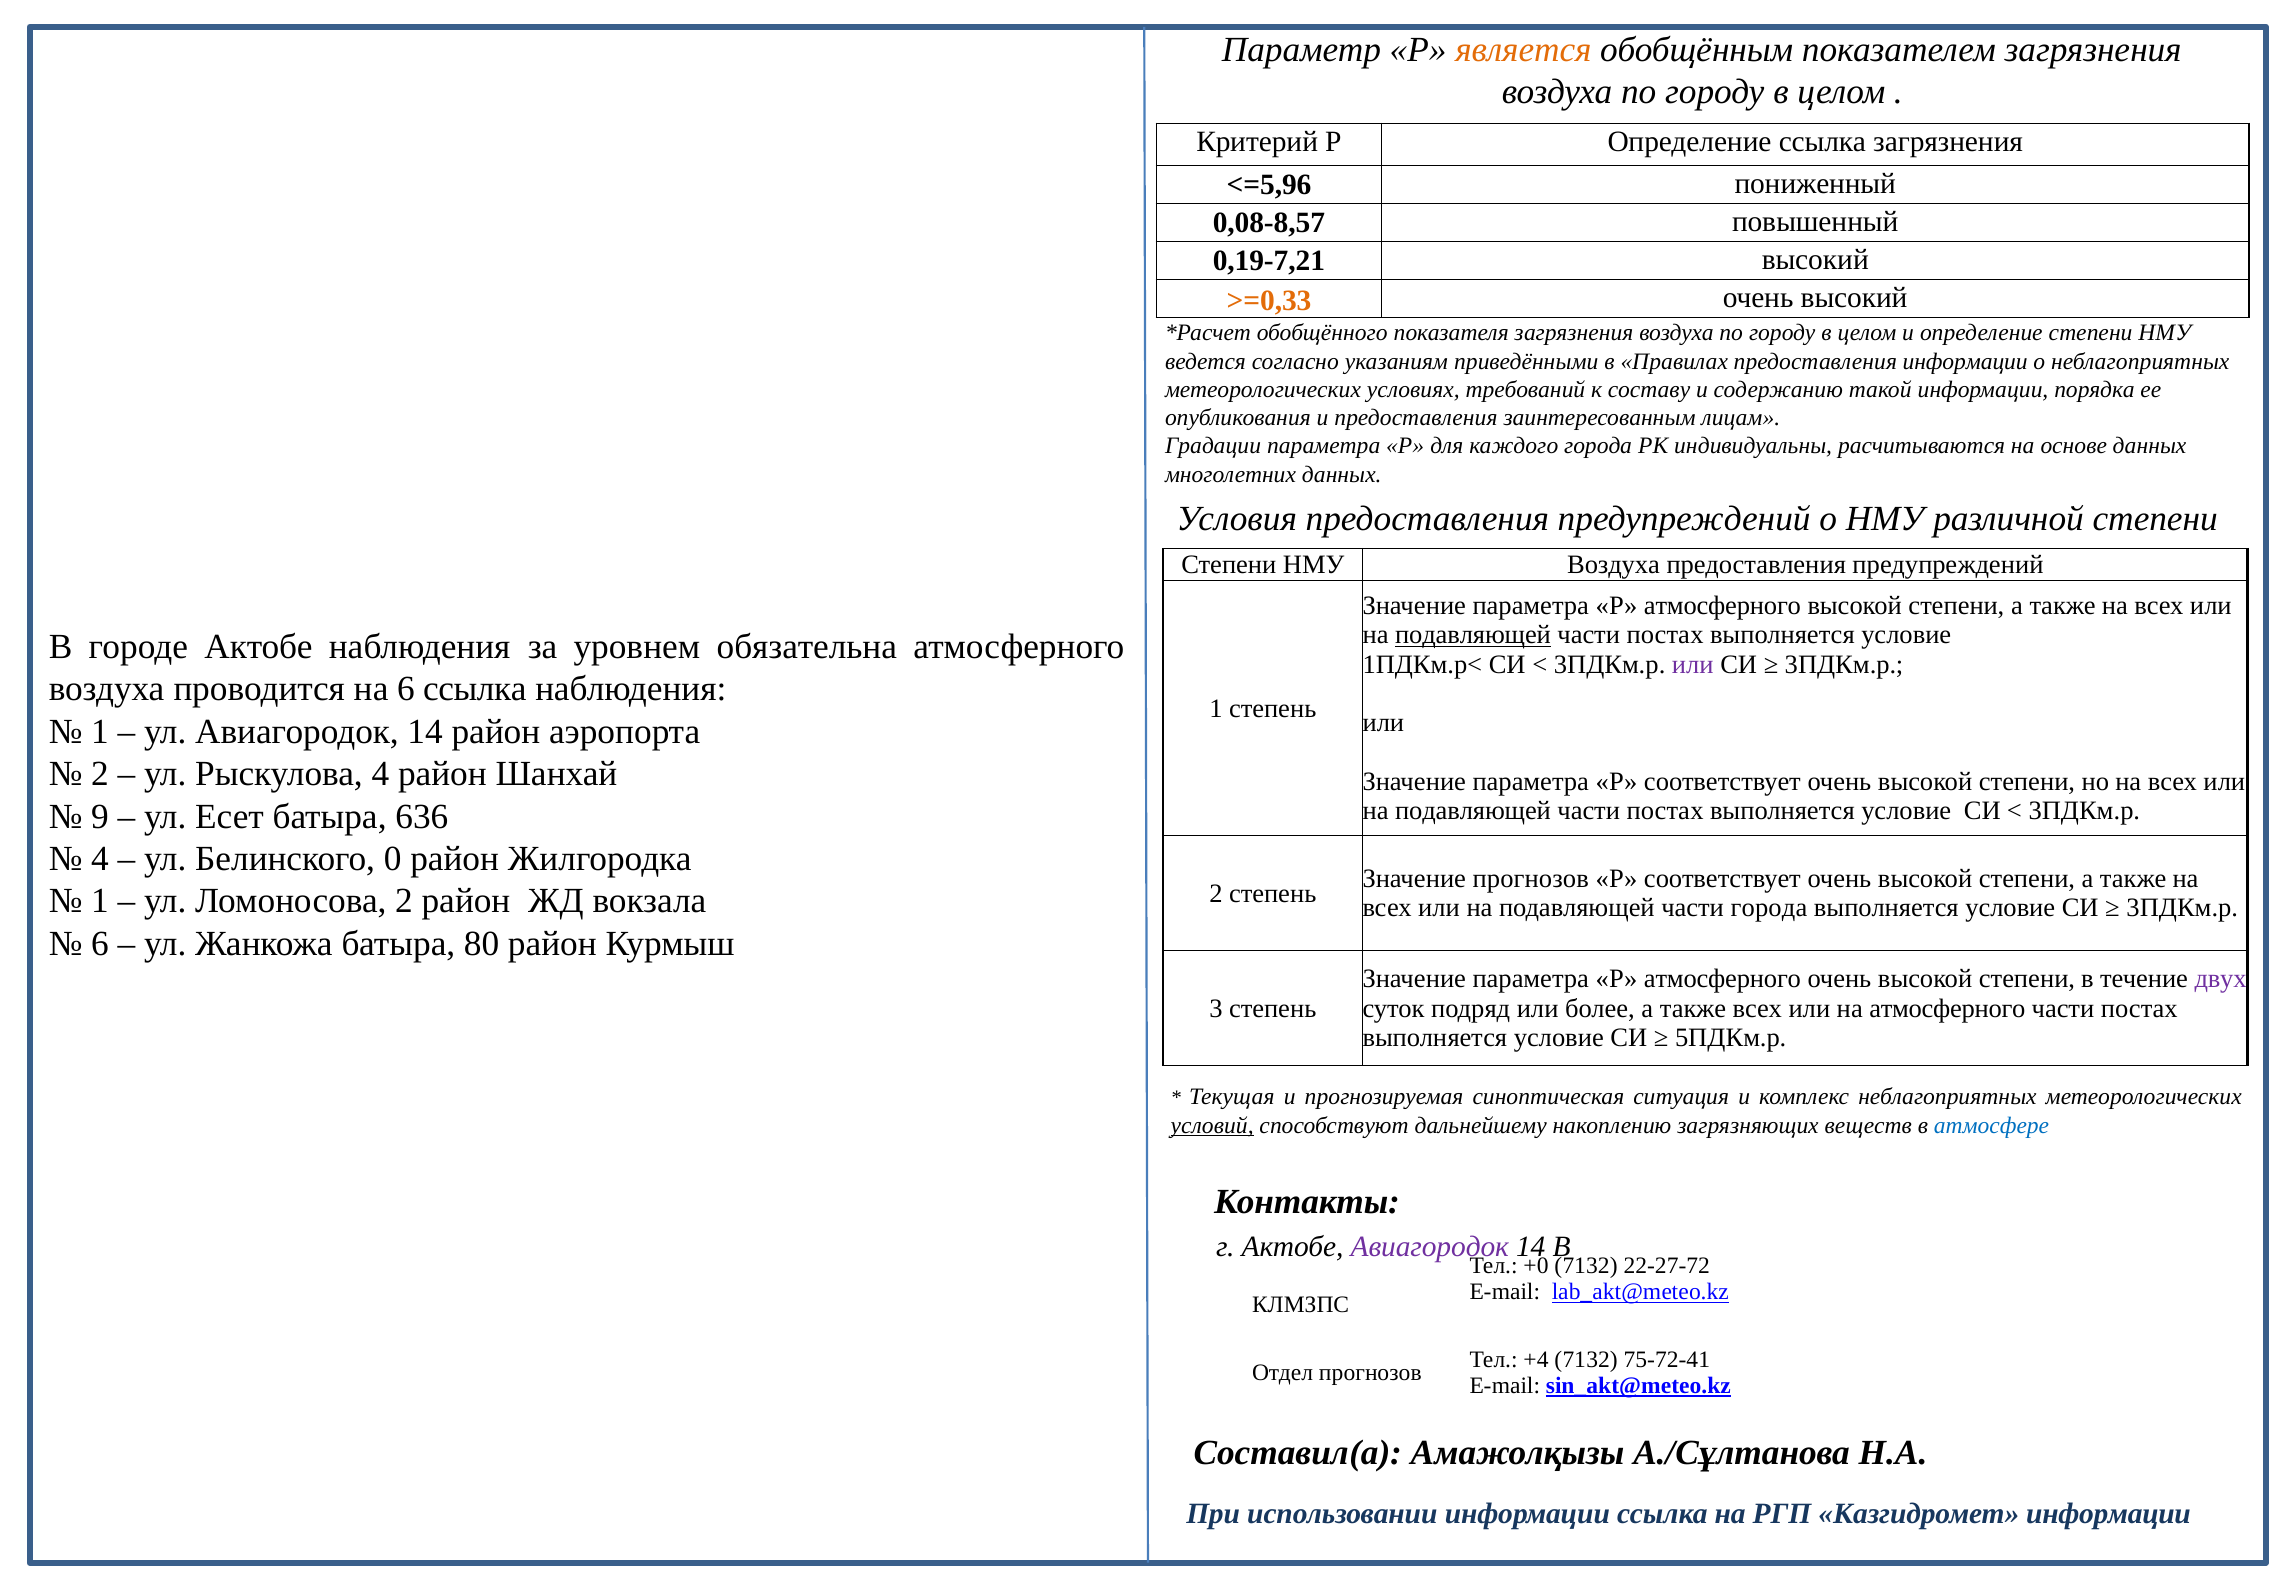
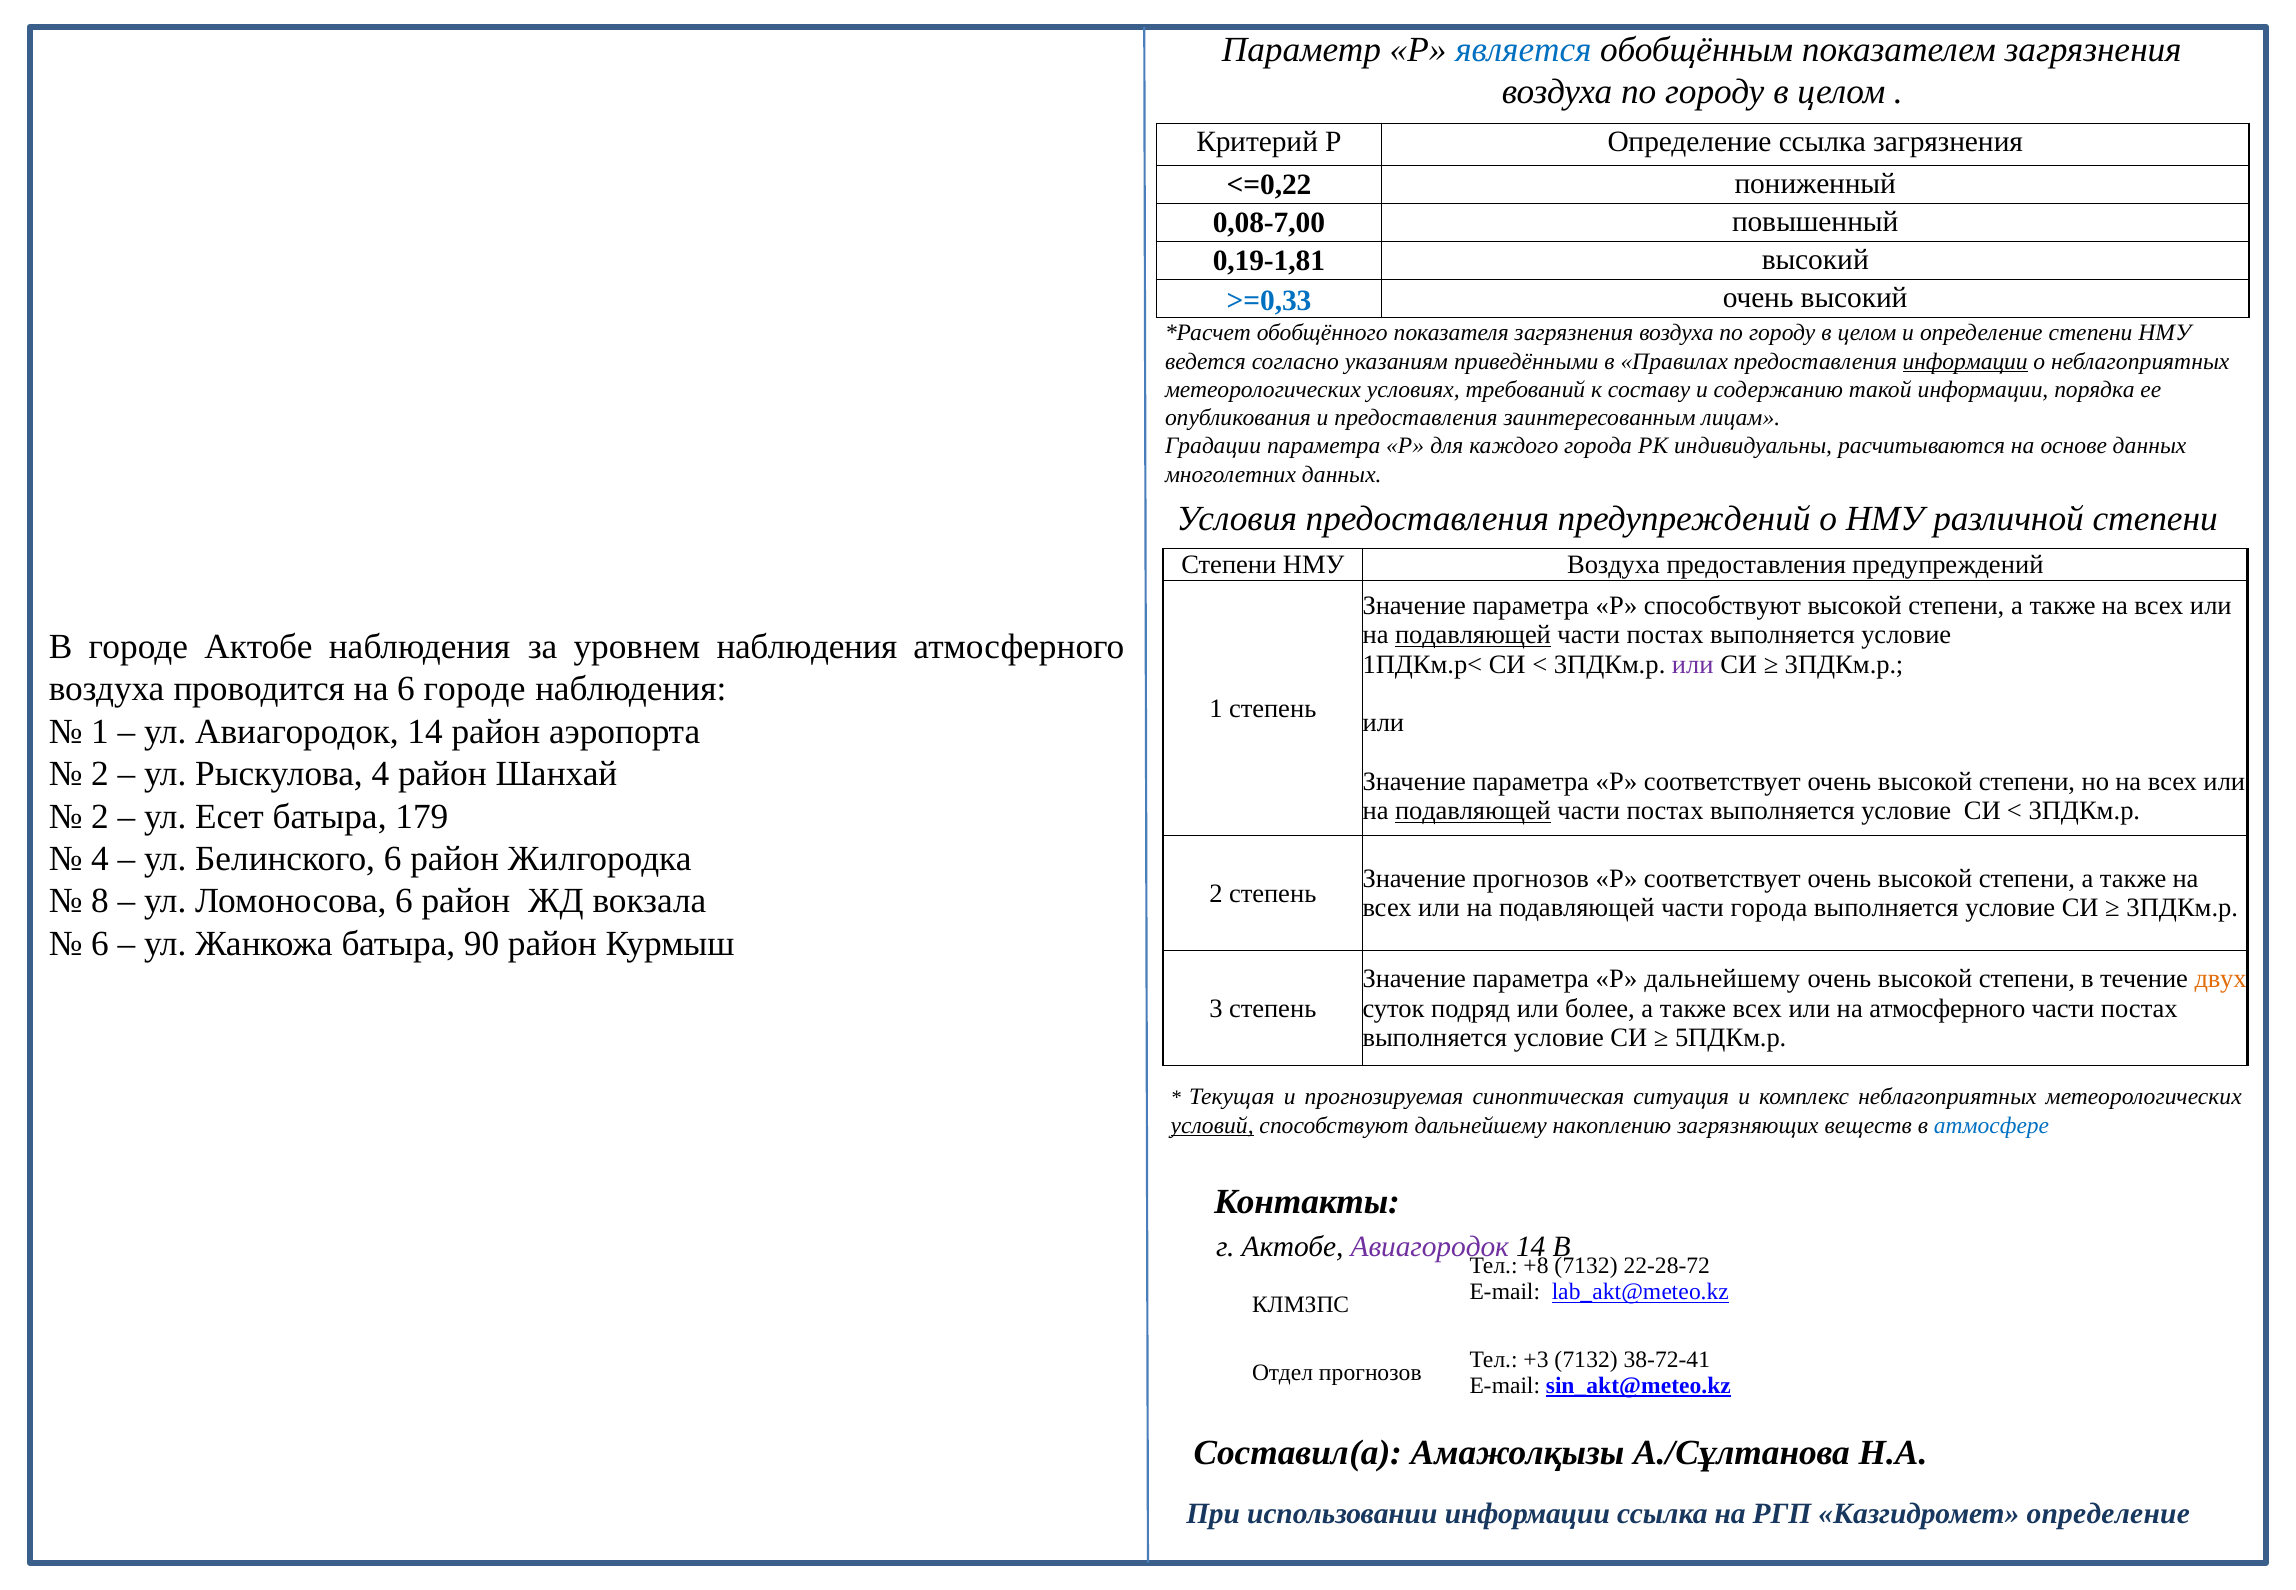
является colour: orange -> blue
<=5,96: <=5,96 -> <=0,22
0,08-8,57: 0,08-8,57 -> 0,08-7,00
0,19-7,21: 0,19-7,21 -> 0,19-1,81
>=0,33 colour: orange -> blue
информации at (1965, 361) underline: none -> present
атмосферного at (1722, 605): атмосферного -> способствуют
уровнем обязательна: обязательна -> наблюдения
6 ссылка: ссылка -> городе
подавляющей at (1473, 811) underline: none -> present
9 at (100, 816): 9 -> 2
636: 636 -> 179
Белинского 0: 0 -> 6
1 at (100, 901): 1 -> 8
Ломоносова 2: 2 -> 6
80: 80 -> 90
атмосферного at (1722, 979): атмосферного -> дальнейшему
двух colour: purple -> orange
+0: +0 -> +8
22-27-72: 22-27-72 -> 22-28-72
+4: +4 -> +3
75-72-41: 75-72-41 -> 38-72-41
Казгидромет информации: информации -> определение
